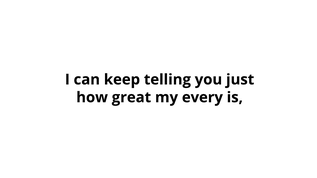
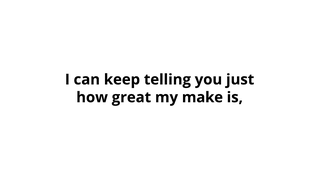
every: every -> make
